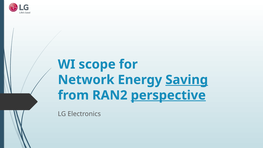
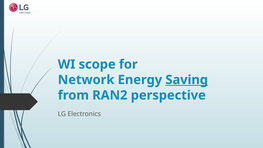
perspective underline: present -> none
